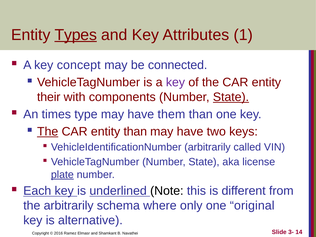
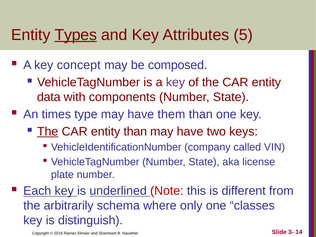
1: 1 -> 5
connected: connected -> composed
their: their -> data
State at (231, 97) underline: present -> none
VehicleIdentificationNumber arbitrarily: arbitrarily -> company
plate underline: present -> none
Note colour: black -> red
original: original -> classes
alternative: alternative -> distinguish
